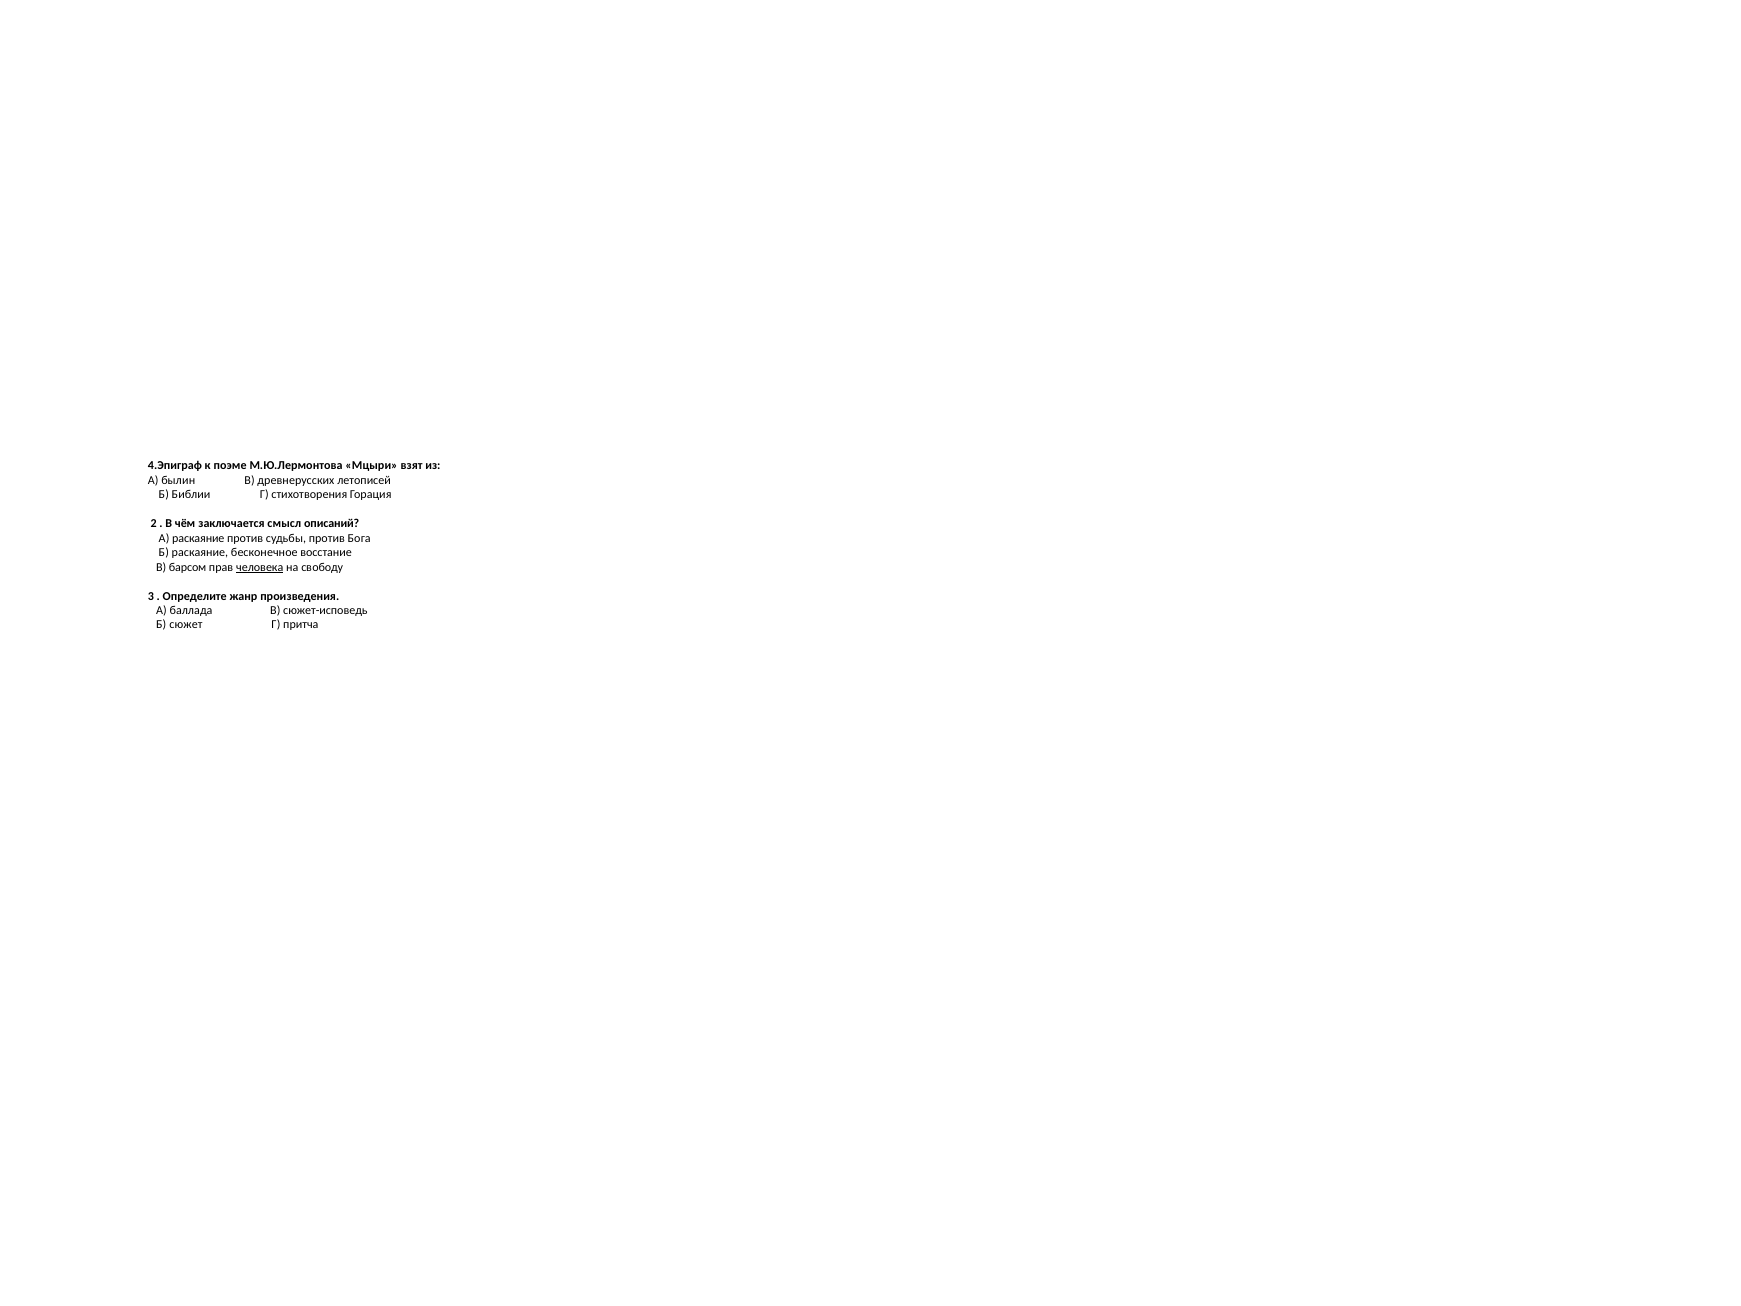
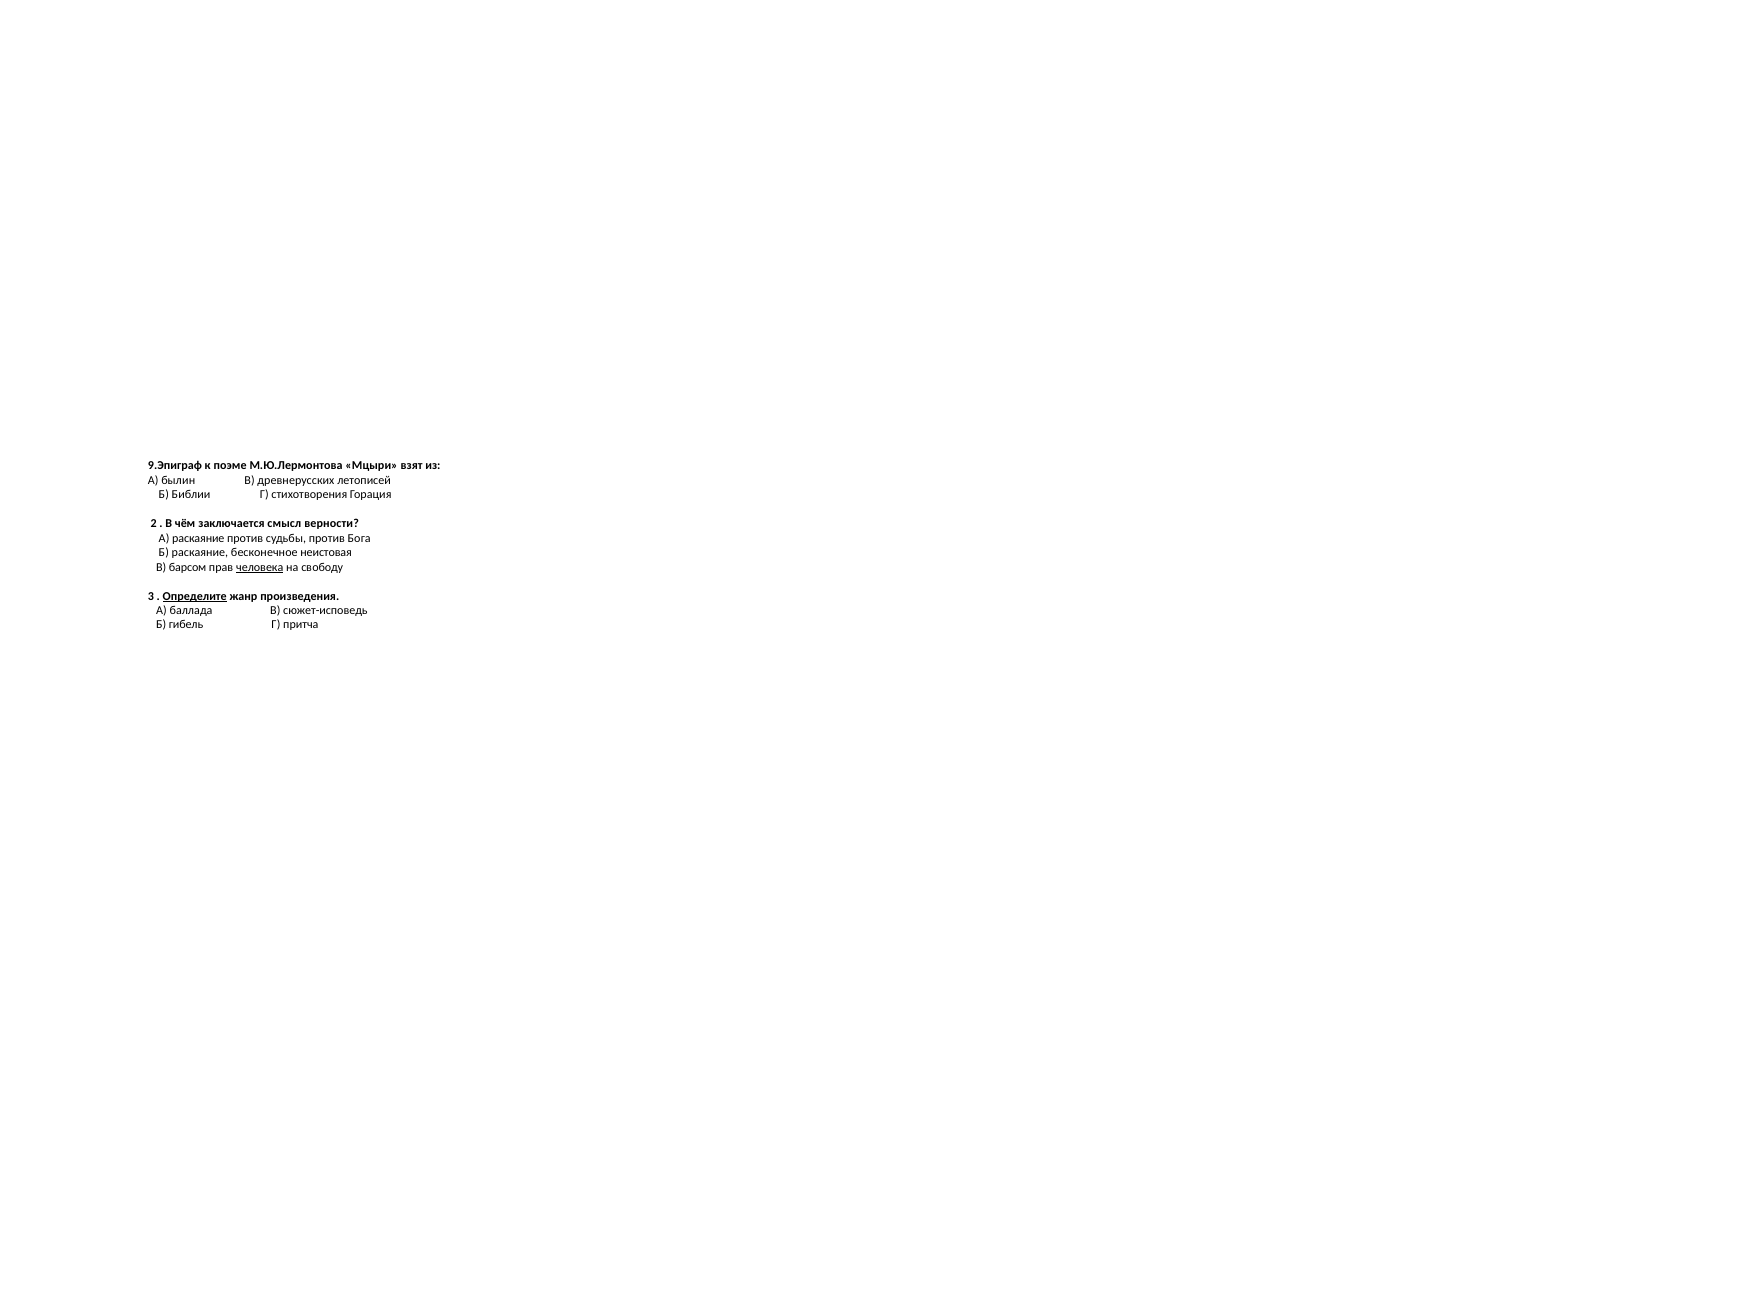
4.Эпиграф: 4.Эпиграф -> 9.Эпиграф
описаний: описаний -> верности
восстание: восстание -> неистовая
Определите underline: none -> present
сюжет: сюжет -> гибель
